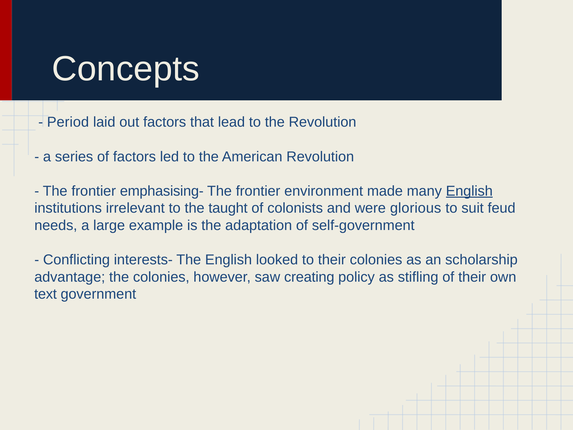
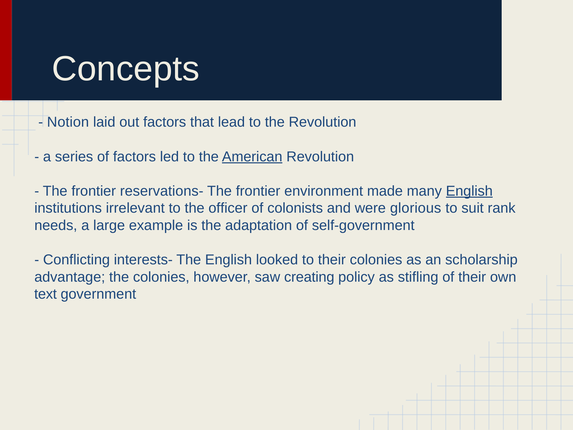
Period: Period -> Notion
American underline: none -> present
emphasising-: emphasising- -> reservations-
taught: taught -> officer
feud: feud -> rank
